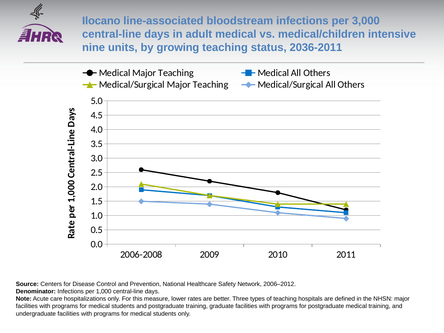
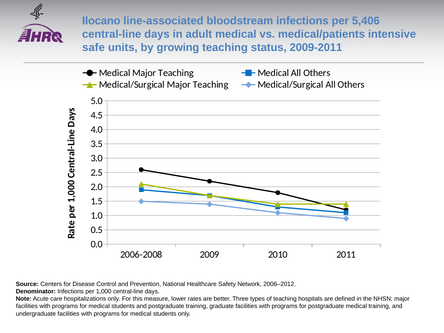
3,000: 3,000 -> 5,406
medical/children: medical/children -> medical/patients
nine: nine -> safe
2036-2011: 2036-2011 -> 2009-2011
